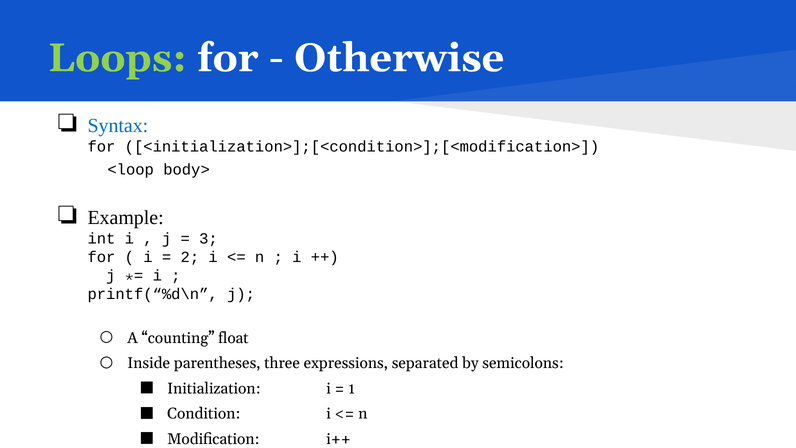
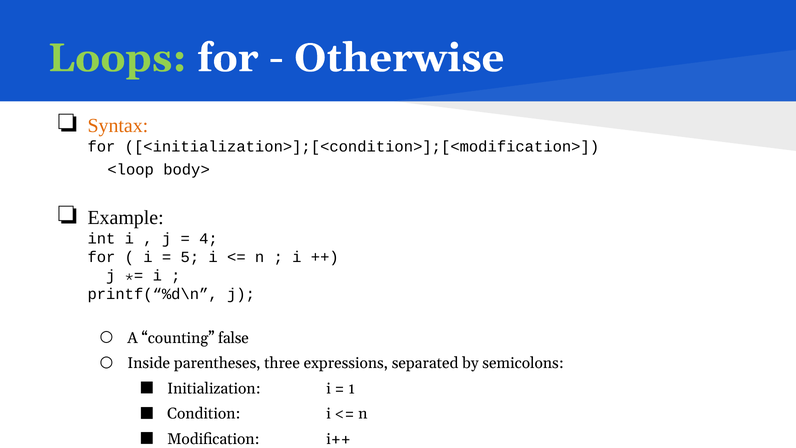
Syntax colour: blue -> orange
3: 3 -> 4
2: 2 -> 5
float: float -> false
